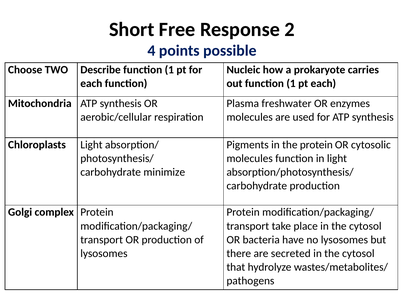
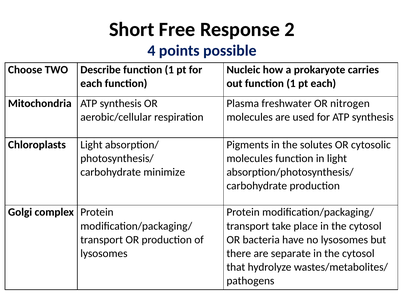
enzymes: enzymes -> nitrogen
the protein: protein -> solutes
secreted: secreted -> separate
